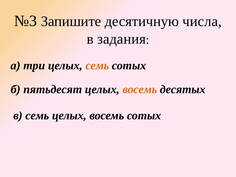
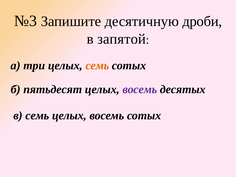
числа: числа -> дроби
задания: задания -> запятой
восемь at (140, 89) colour: orange -> purple
